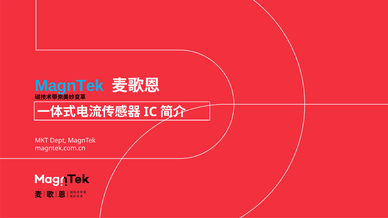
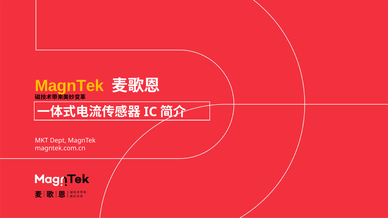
MagnTek at (69, 86) colour: light blue -> yellow
